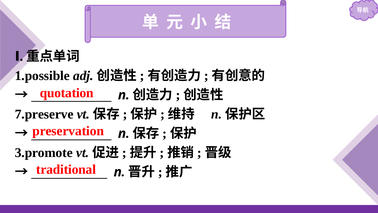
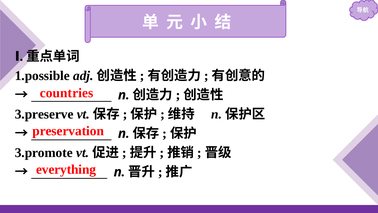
quotation: quotation -> countries
7.preserve: 7.preserve -> 3.preserve
traditional: traditional -> everything
